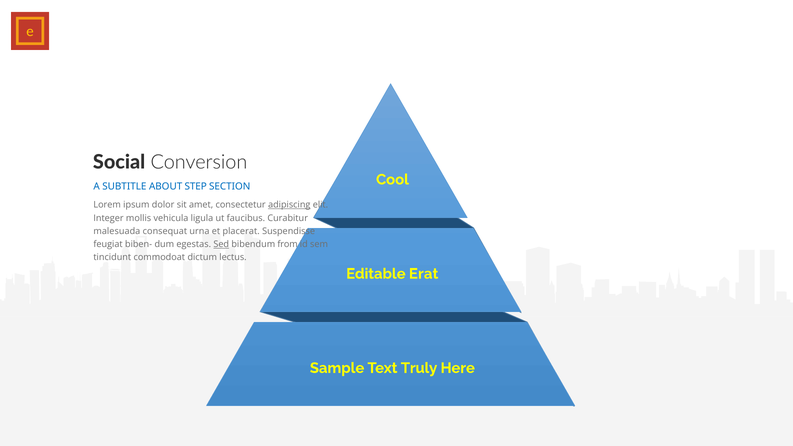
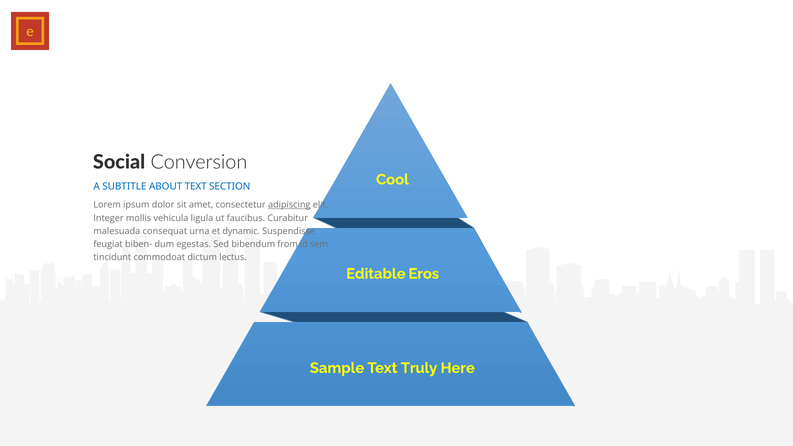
ABOUT STEP: STEP -> TEXT
placerat: placerat -> dynamic
Sed underline: present -> none
Erat: Erat -> Eros
